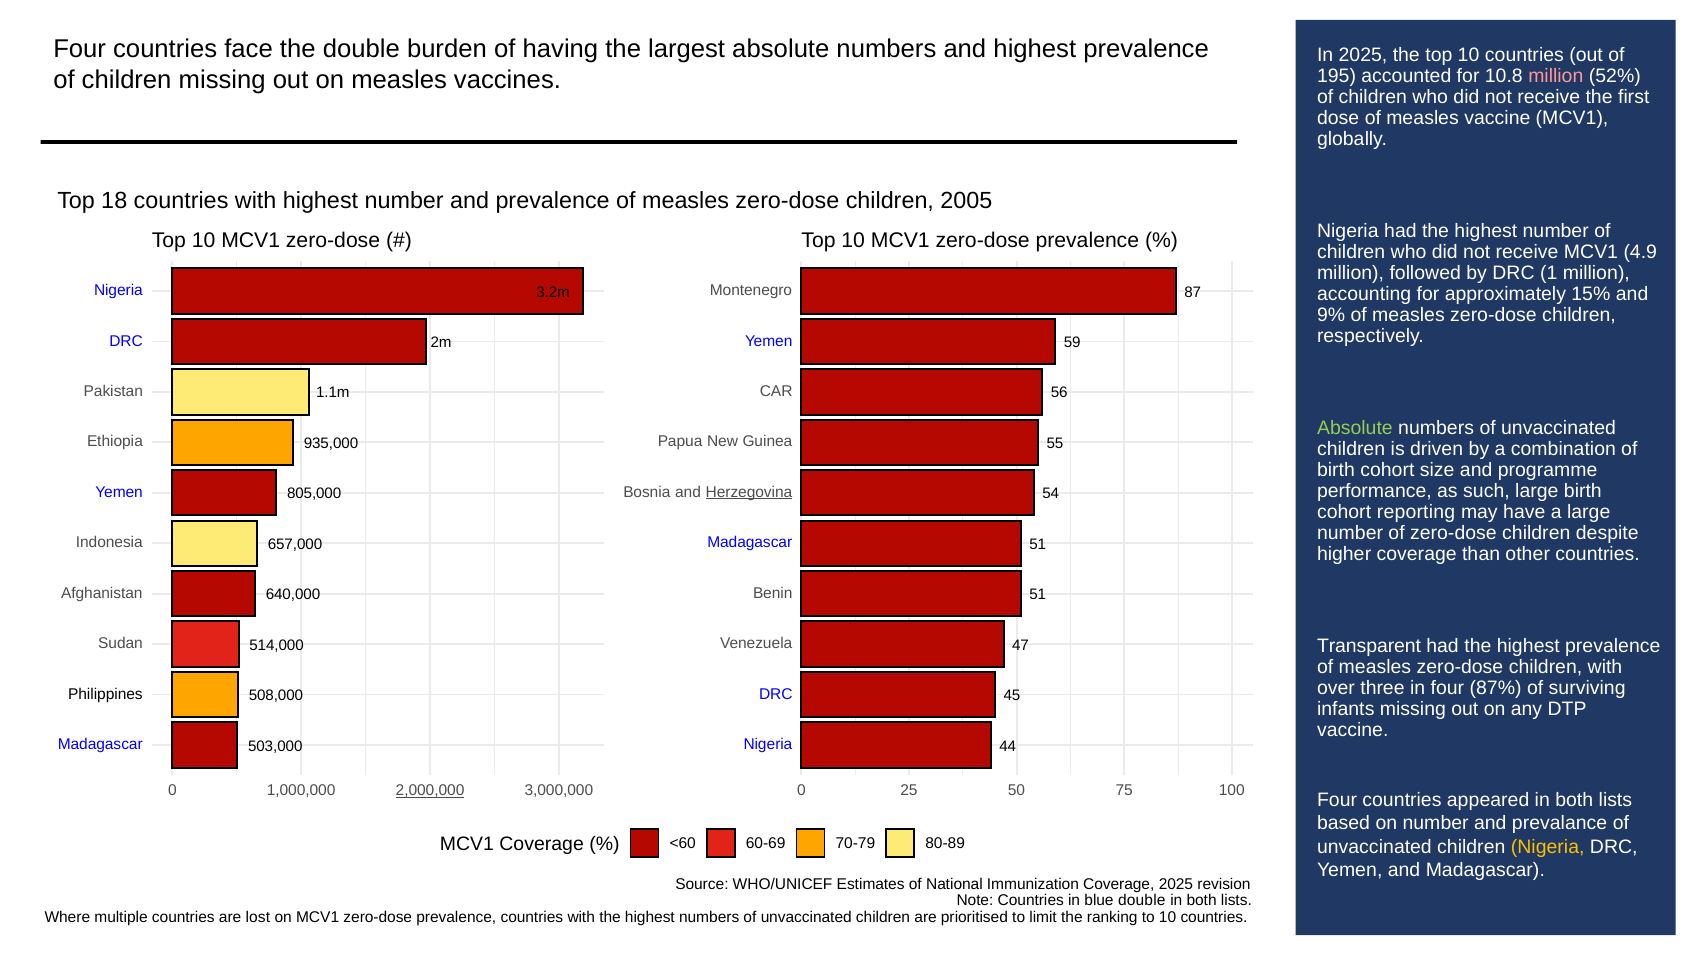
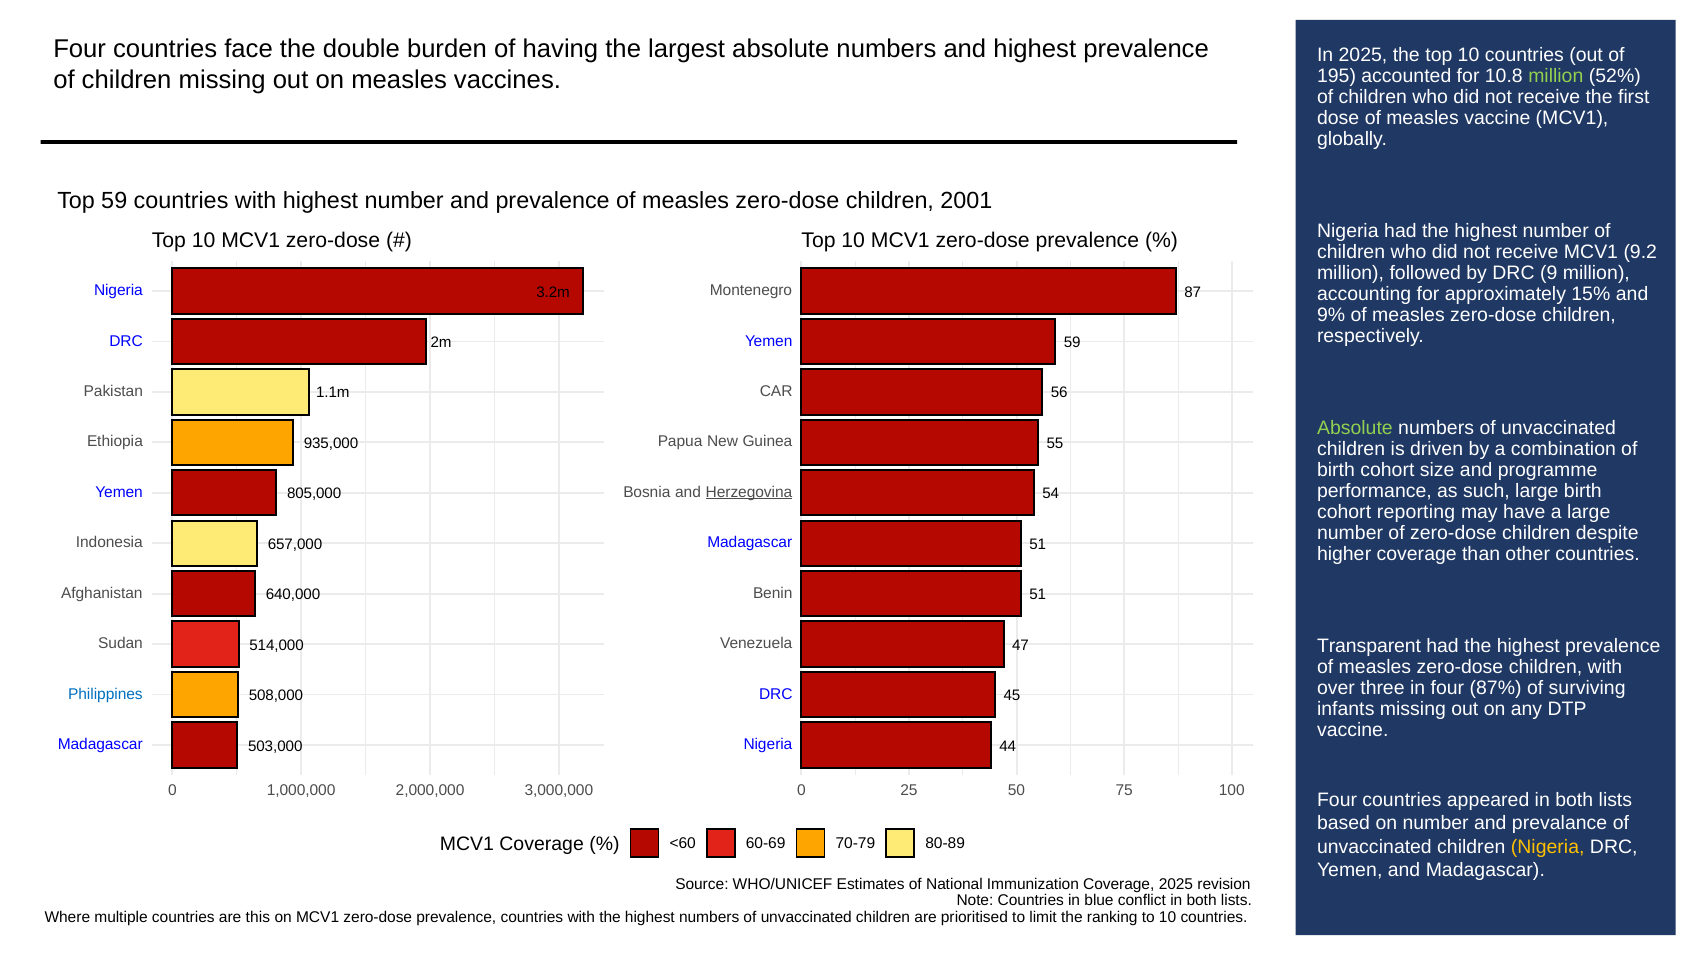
million at (1556, 76) colour: pink -> light green
Top 18: 18 -> 59
2005: 2005 -> 2001
4.9: 4.9 -> 9.2
1: 1 -> 9
Philippines colour: black -> blue
2,000,000 underline: present -> none
blue double: double -> conflict
lost: lost -> this
